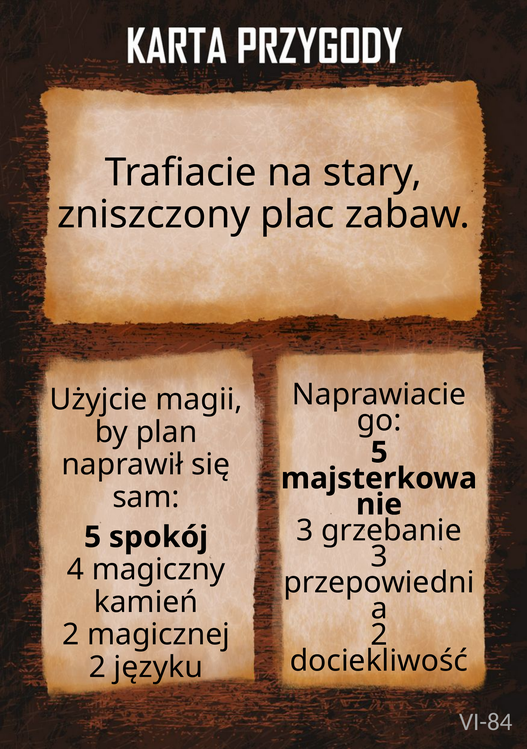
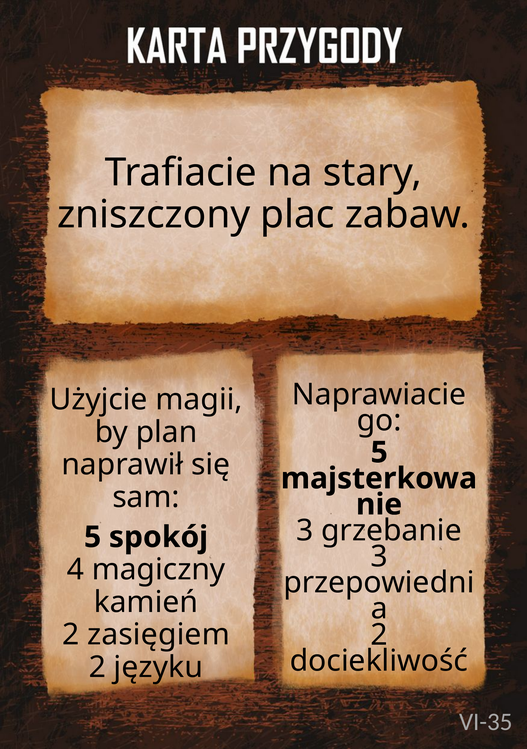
magicznej: magicznej -> zasięgiem
VI-84: VI-84 -> VI-35
